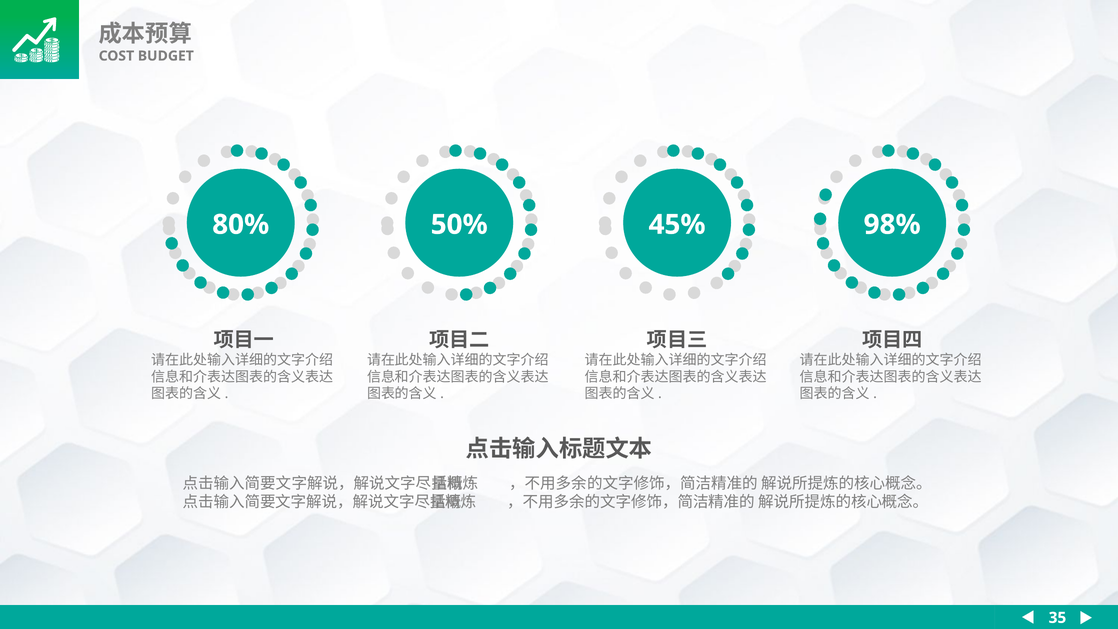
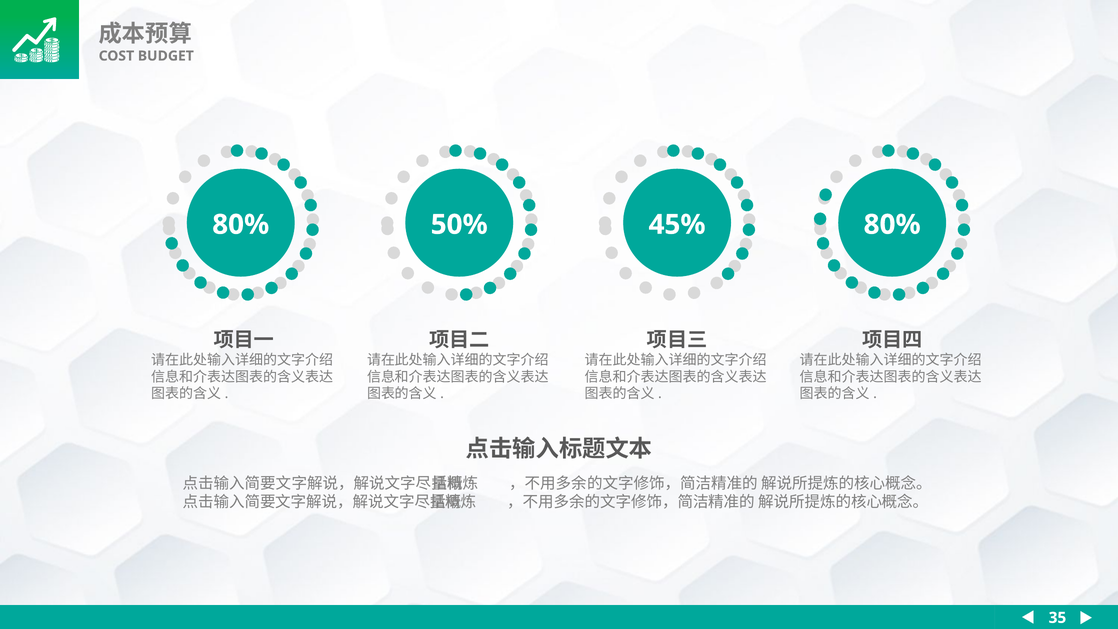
98% at (892, 225): 98% -> 80%
